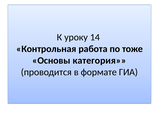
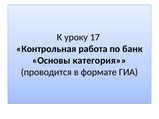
14: 14 -> 17
тоже: тоже -> банк
